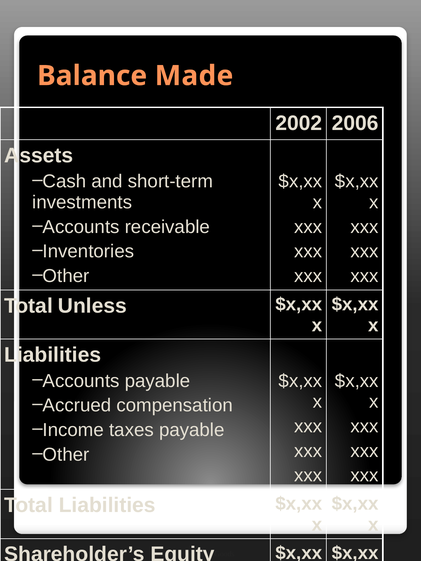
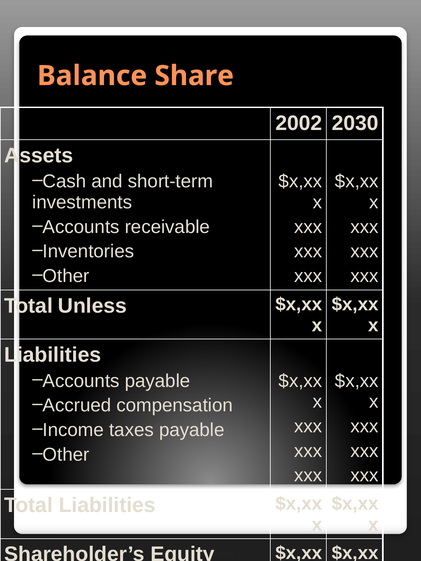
Made: Made -> Share
2006: 2006 -> 2030
